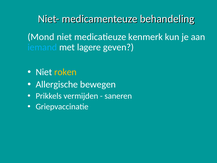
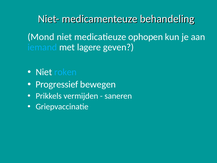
kenmerk: kenmerk -> ophopen
roken colour: yellow -> light blue
Allergische: Allergische -> Progressief
